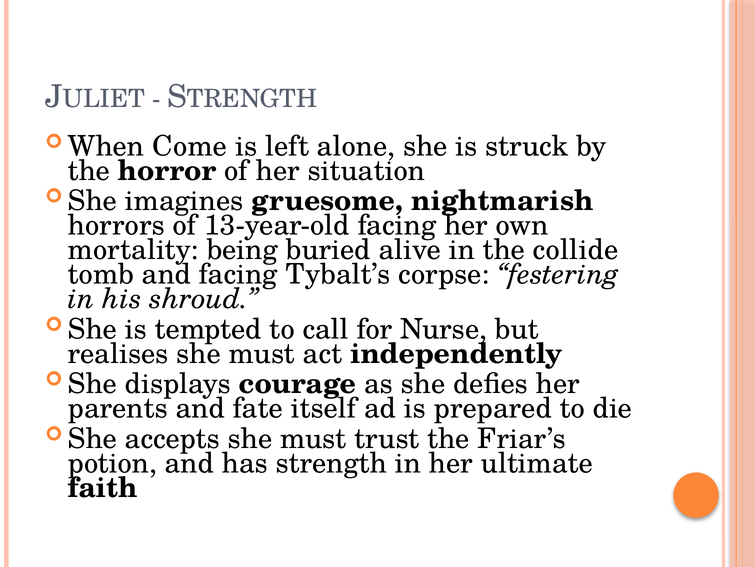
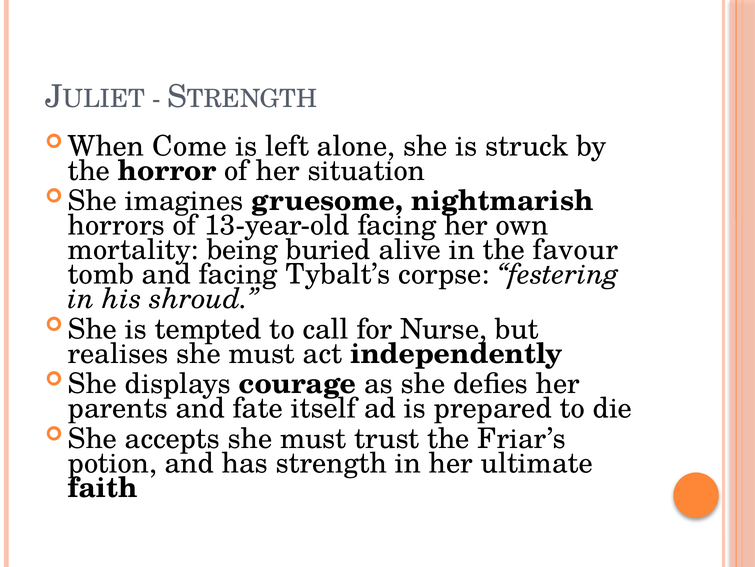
collide: collide -> favour
